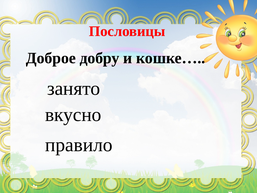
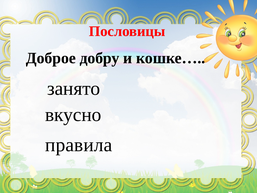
правило: правило -> правила
